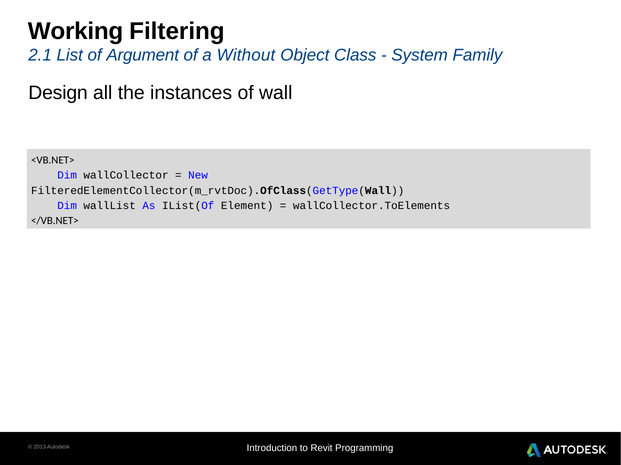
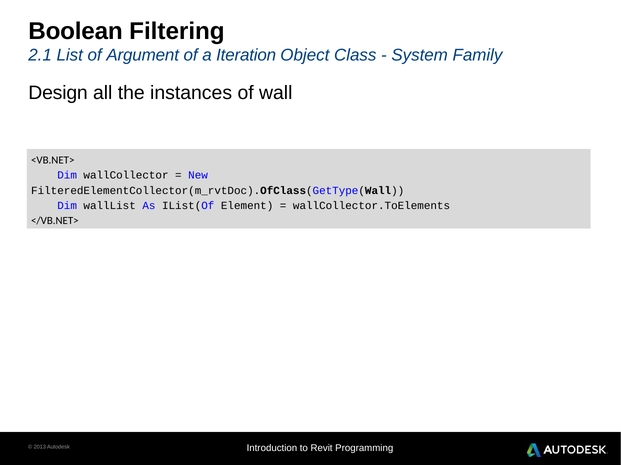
Working: Working -> Boolean
Without: Without -> Iteration
